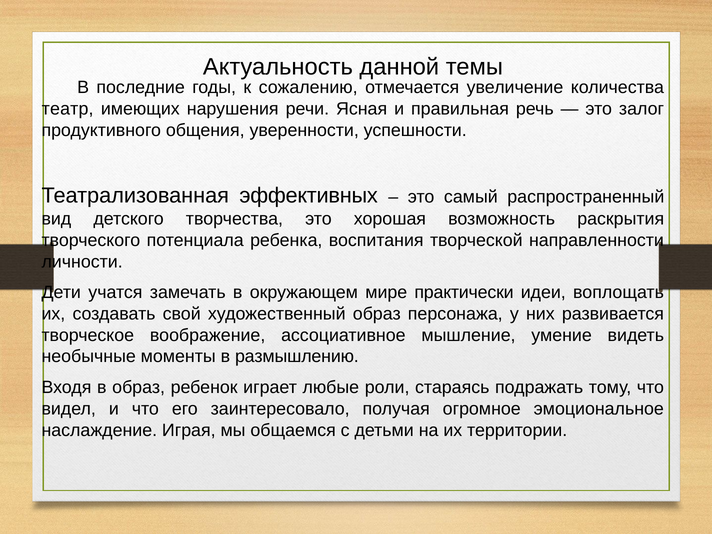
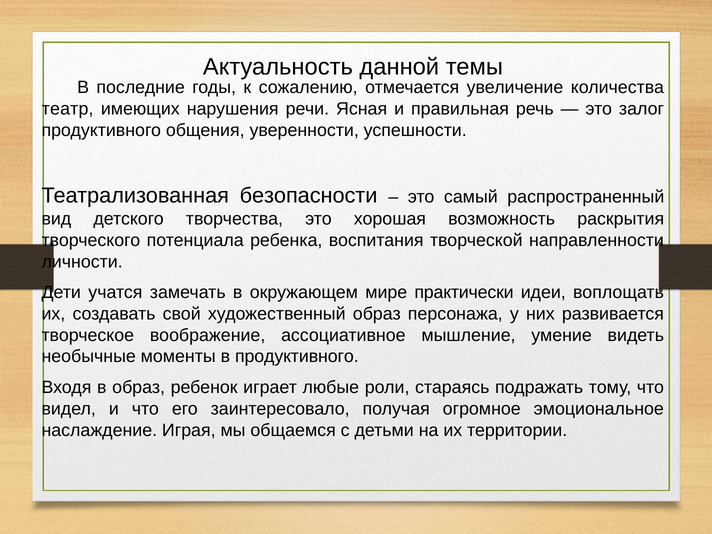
эффективных: эффективных -> безопасности
в размышлению: размышлению -> продуктивного
